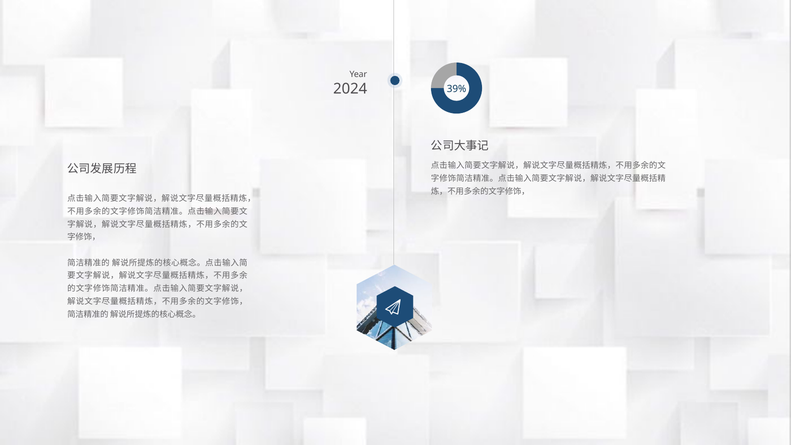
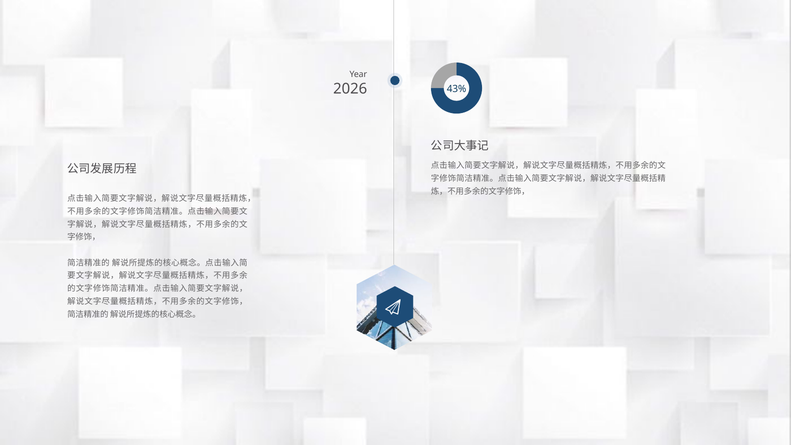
2024: 2024 -> 2026
39%: 39% -> 43%
